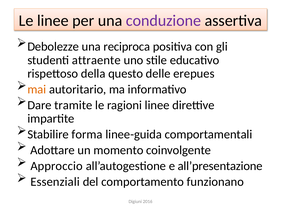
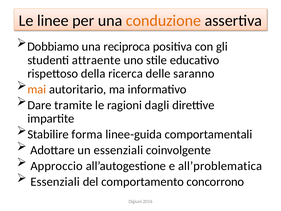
conduzione colour: purple -> orange
Debolezze: Debolezze -> Dobbiamo
questo: questo -> ricerca
erepues: erepues -> saranno
ragioni linee: linee -> dagli
un momento: momento -> essenziali
all’presentazione: all’presentazione -> all’problematica
funzionano: funzionano -> concorrono
